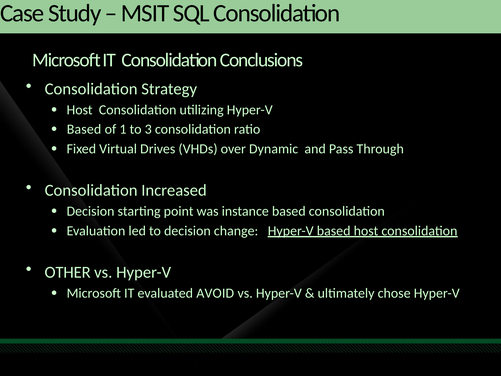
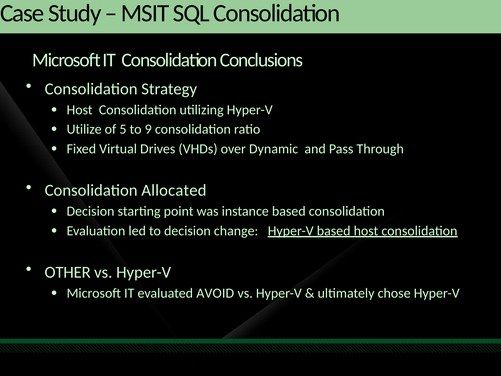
Based at (84, 129): Based -> Utilize
1: 1 -> 5
3: 3 -> 9
Increased: Increased -> Allocated
